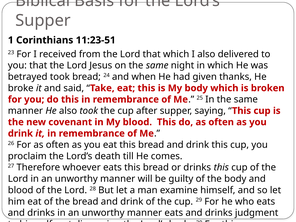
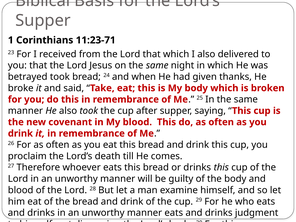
11:23-51: 11:23-51 -> 11:23-71
